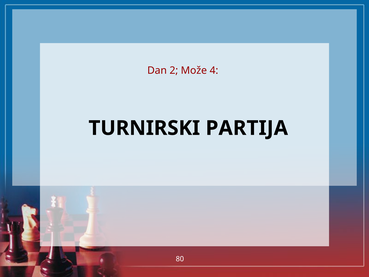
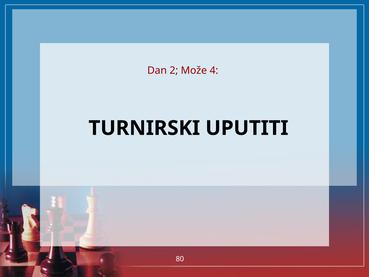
PARTIJA: PARTIJA -> UPUTITI
